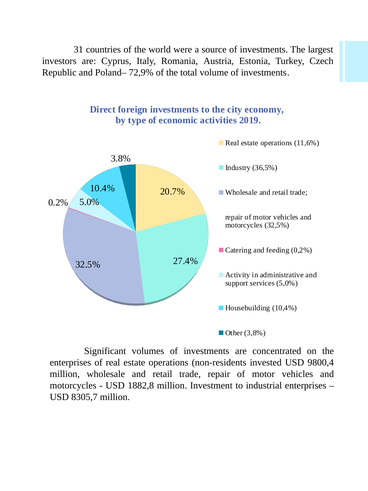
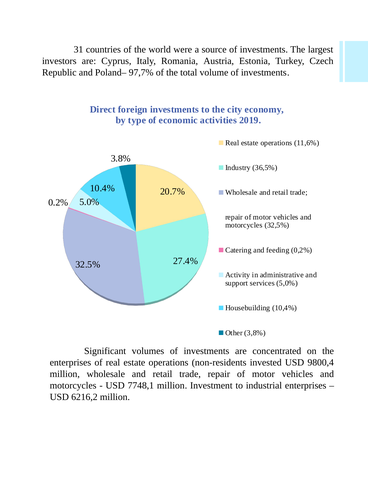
72,9%: 72,9% -> 97,7%
1882,8: 1882,8 -> 7748,1
8305,7: 8305,7 -> 6216,2
